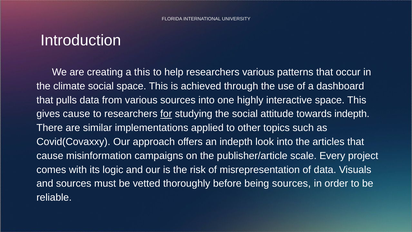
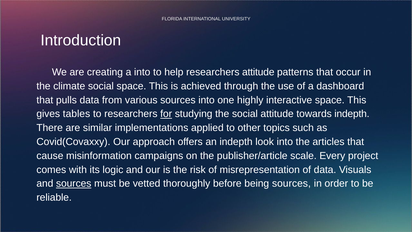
a this: this -> into
researchers various: various -> attitude
gives cause: cause -> tables
sources at (74, 183) underline: none -> present
